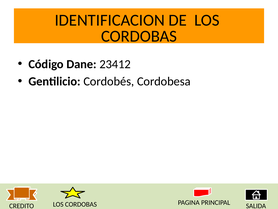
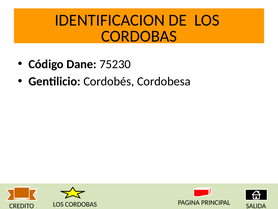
23412: 23412 -> 75230
